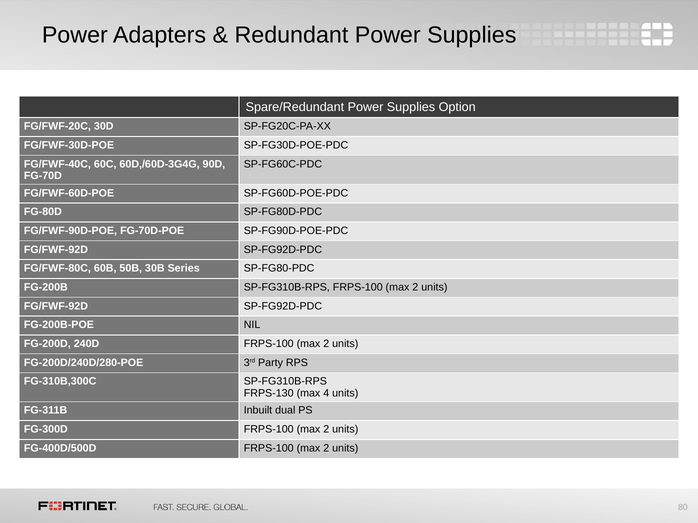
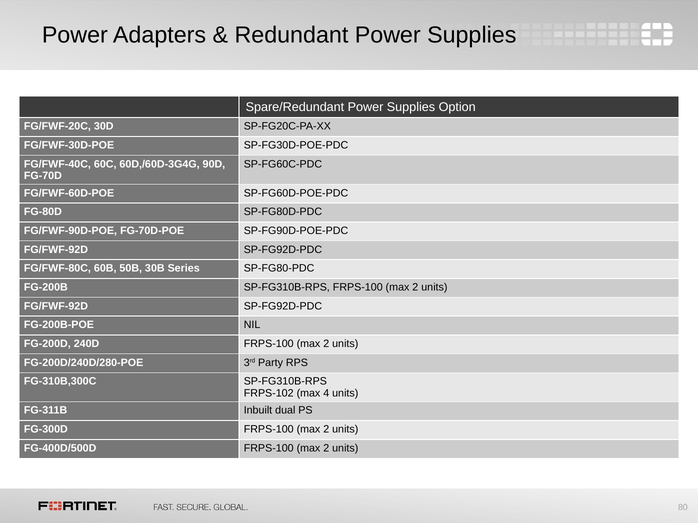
FRPS-130: FRPS-130 -> FRPS-102
